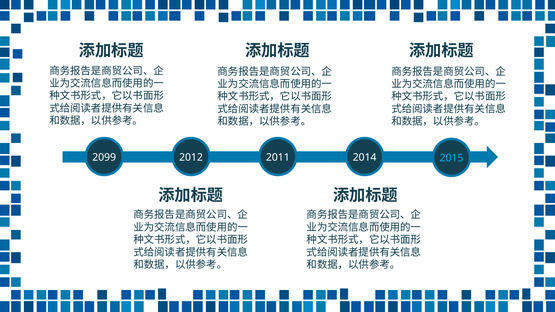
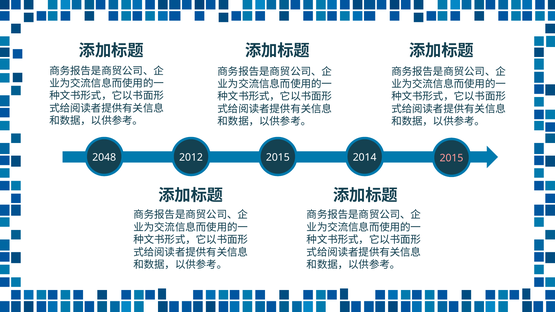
2099: 2099 -> 2048
2012 2011: 2011 -> 2015
2015 at (451, 158) colour: light blue -> pink
